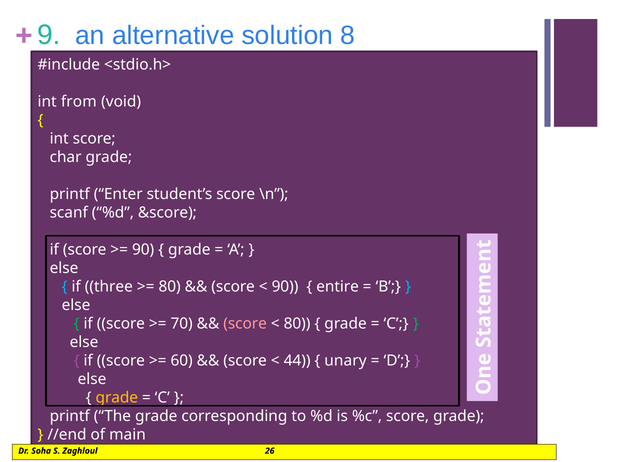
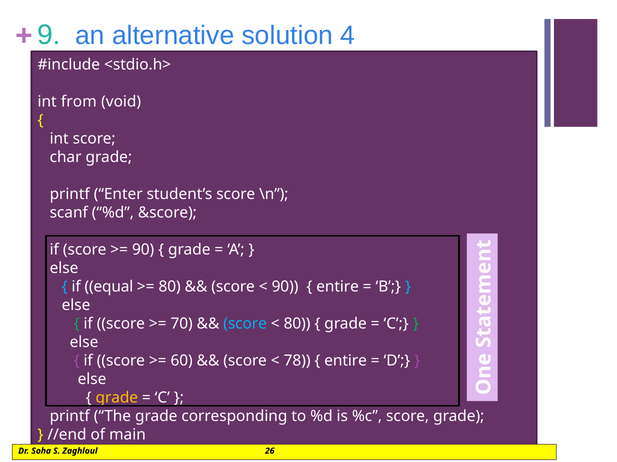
8: 8 -> 4
three: three -> equal
score at (245, 324) colour: pink -> light blue
44: 44 -> 78
unary at (346, 361): unary -> entire
